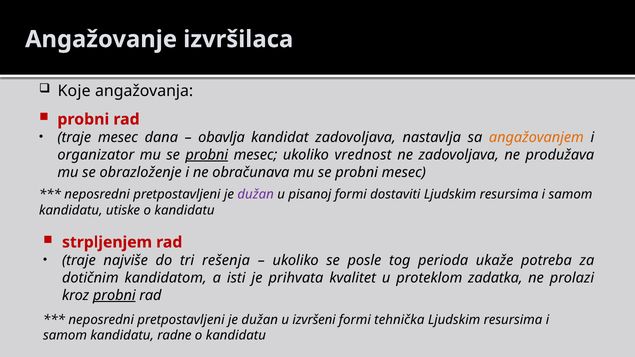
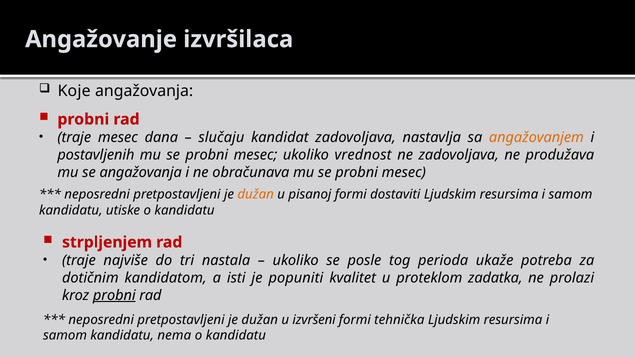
obavlja: obavlja -> slučaju
organizator: organizator -> postavljenih
probni at (207, 155) underline: present -> none
se obrazloženje: obrazloženje -> angažovanja
dužan at (256, 195) colour: purple -> orange
rešenja: rešenja -> nastala
prihvata: prihvata -> popuniti
radne: radne -> nema
